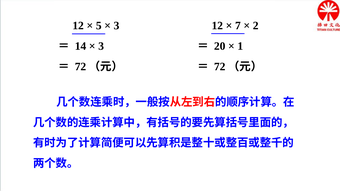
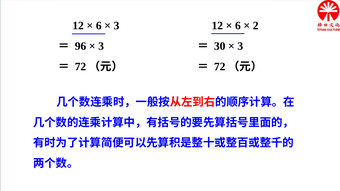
5 at (99, 26): 5 -> 6
7 at (238, 26): 7 -> 6
14: 14 -> 96
20: 20 -> 30
1 at (240, 46): 1 -> 3
